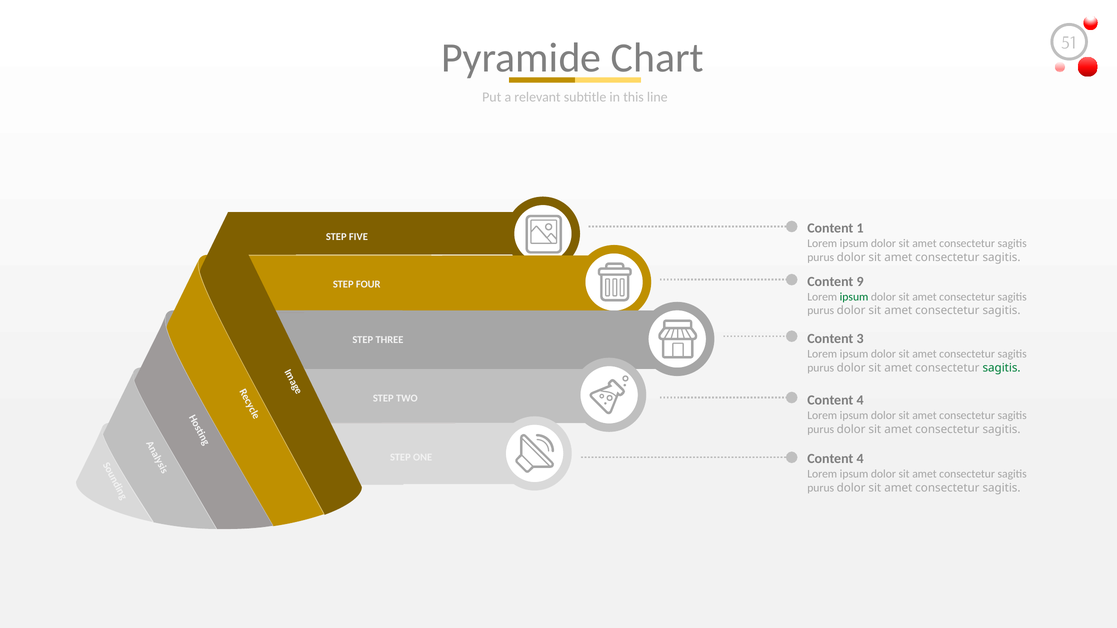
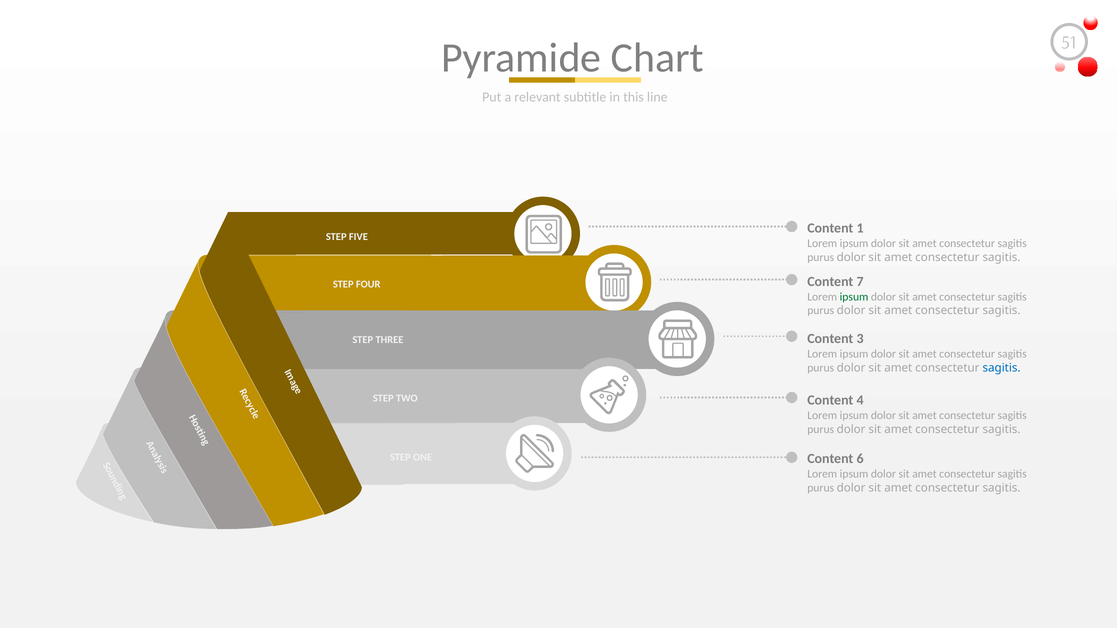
9: 9 -> 7
sagitis at (1002, 368) colour: green -> blue
4 at (860, 459): 4 -> 6
